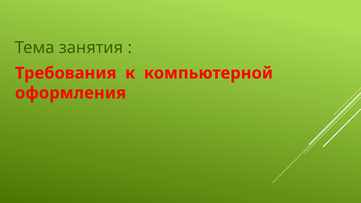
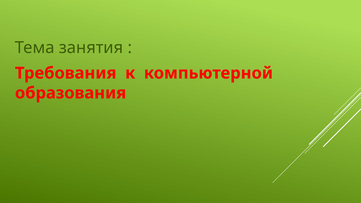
оформления: оформления -> образования
